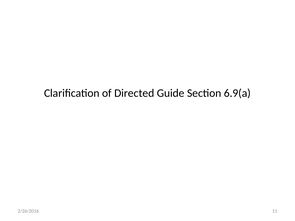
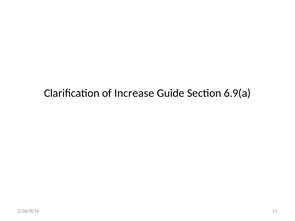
Directed: Directed -> Increase
